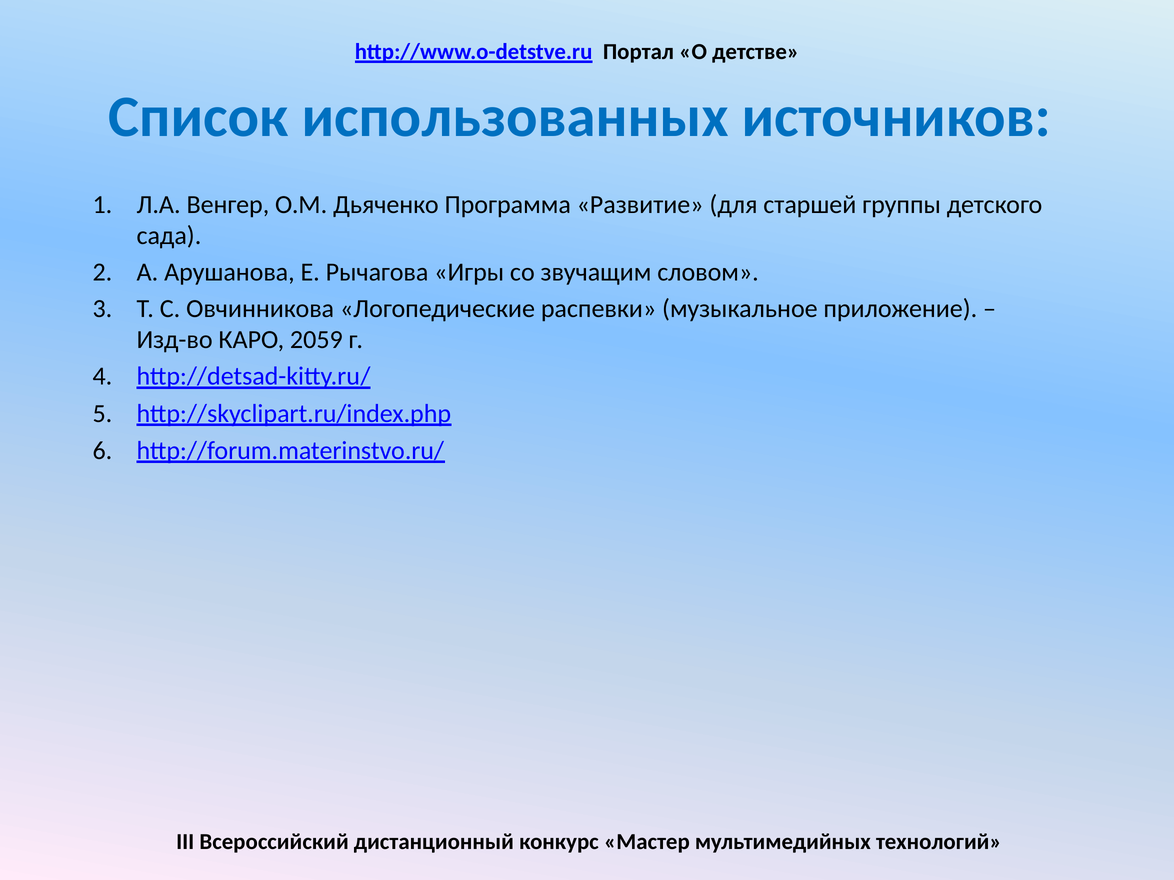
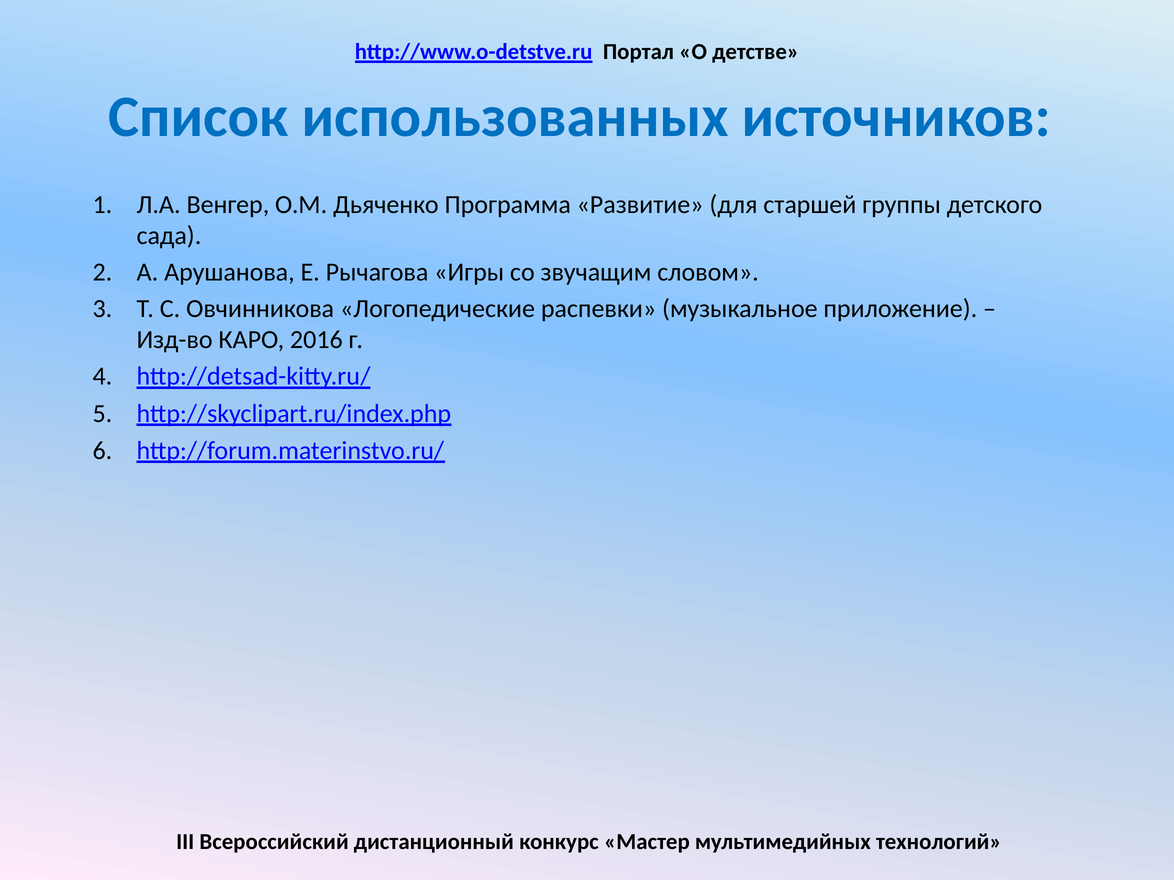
2059: 2059 -> 2016
